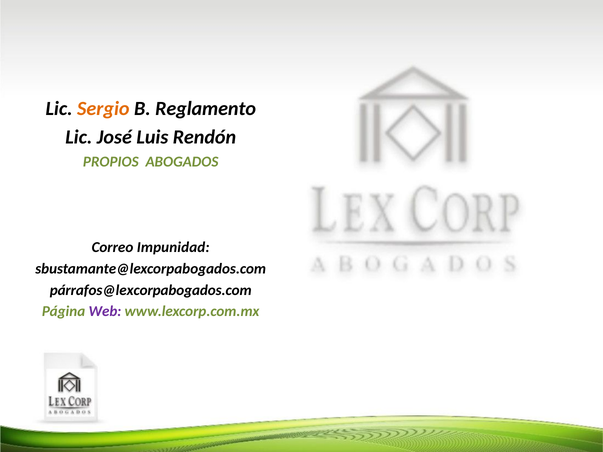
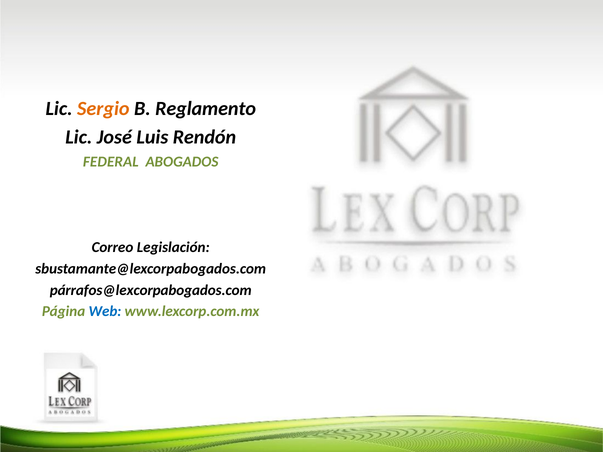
PROPIOS: PROPIOS -> FEDERAL
Impunidad: Impunidad -> Legislación
Web colour: purple -> blue
